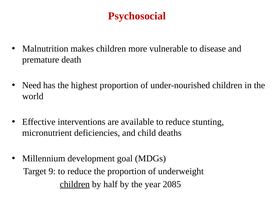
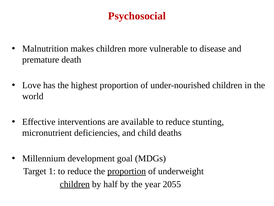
Need: Need -> Love
9: 9 -> 1
proportion at (127, 171) underline: none -> present
2085: 2085 -> 2055
